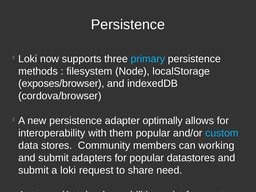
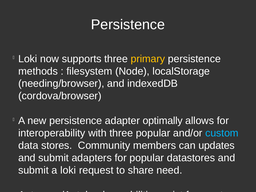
primary colour: light blue -> yellow
exposes/browser: exposes/browser -> needing/browser
with them: them -> three
working: working -> updates
